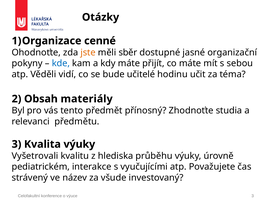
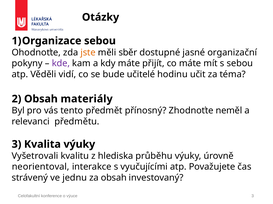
cenné at (100, 41): cenné -> sebou
kde colour: blue -> purple
studia: studia -> neměl
pediatrickém: pediatrickém -> neorientoval
název: název -> jednu
za všude: všude -> obsah
